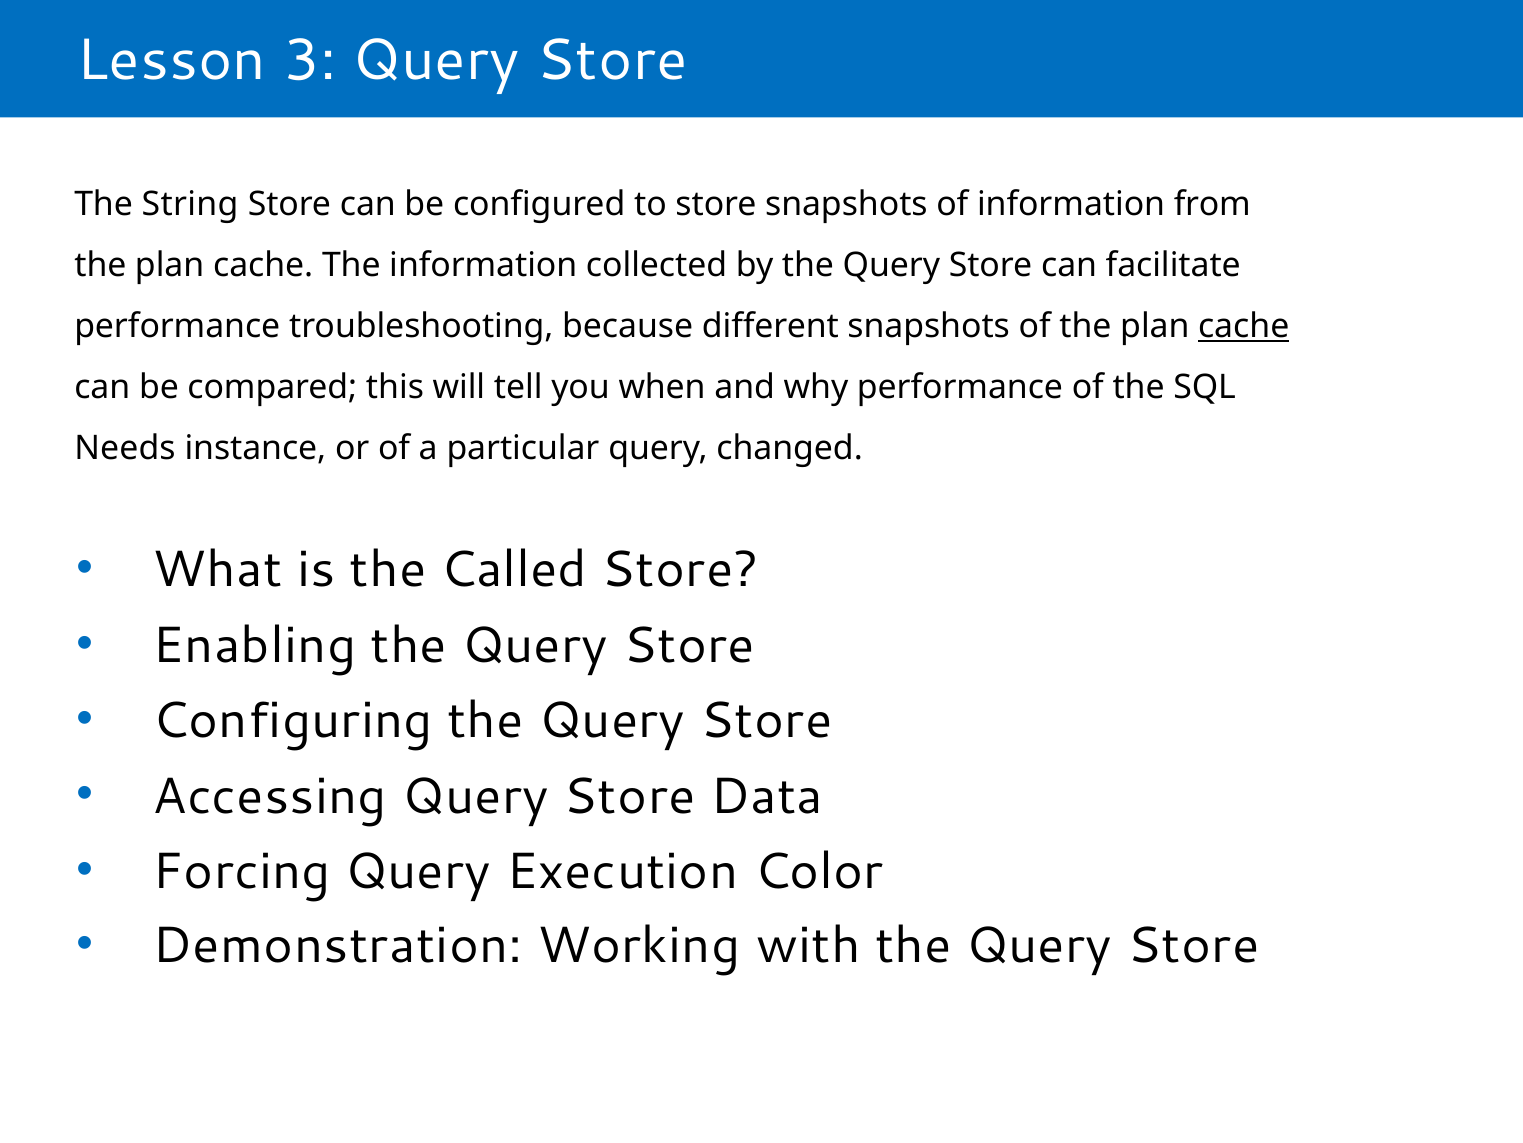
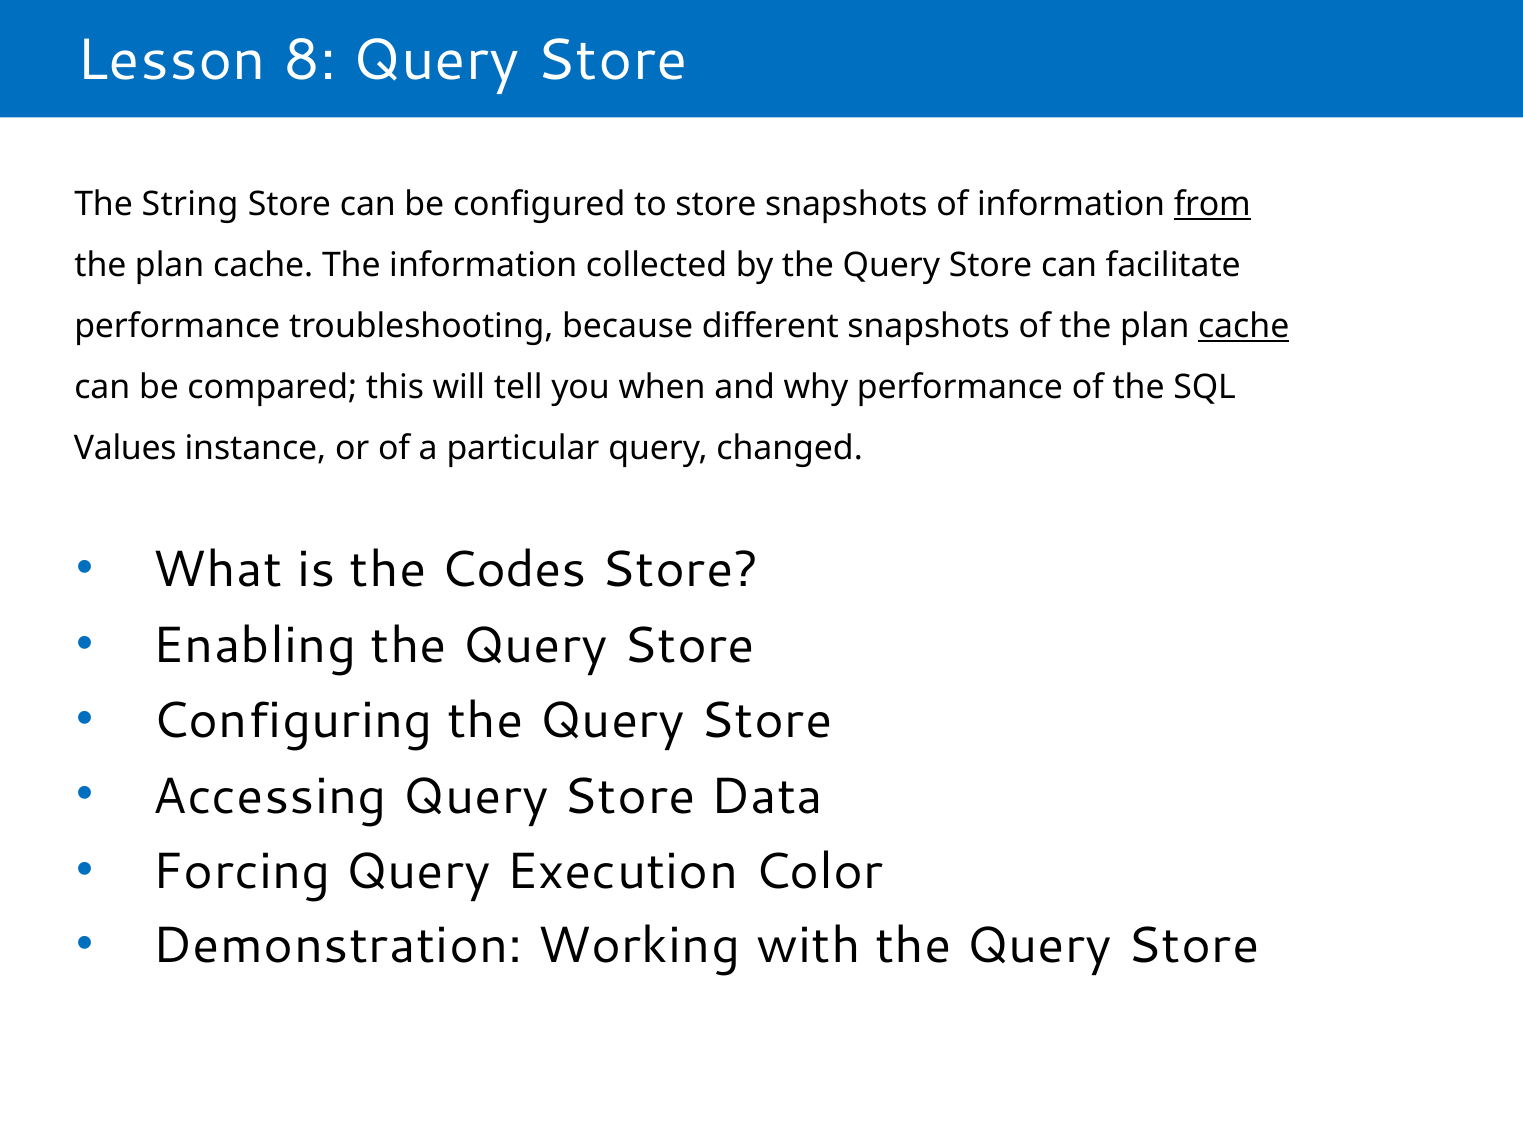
3: 3 -> 8
from underline: none -> present
Needs: Needs -> Values
Called: Called -> Codes
